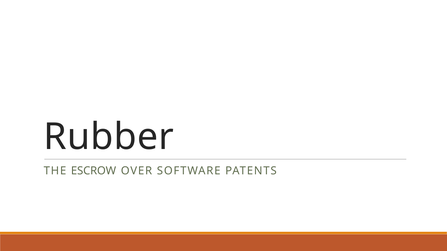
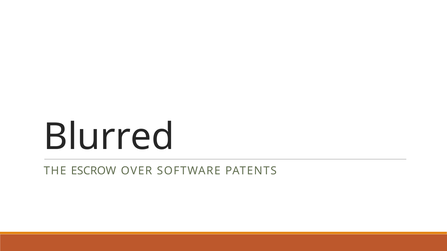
Rubber: Rubber -> Blurred
